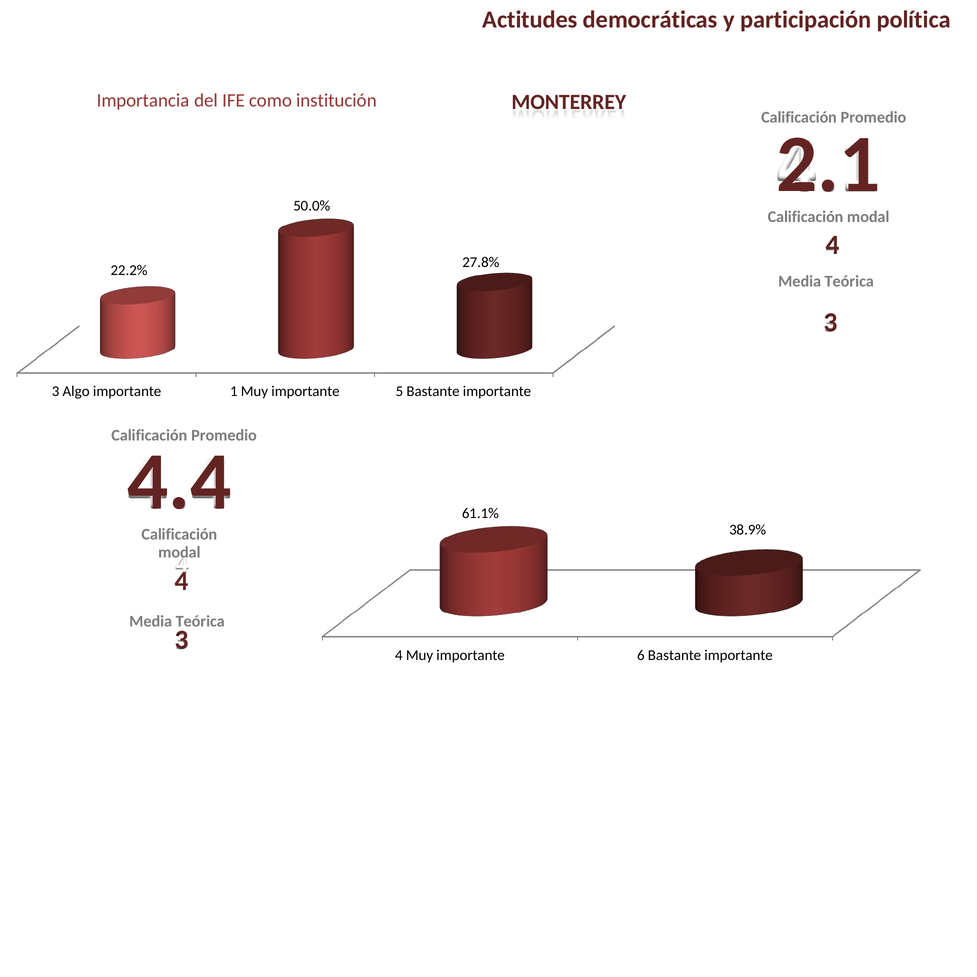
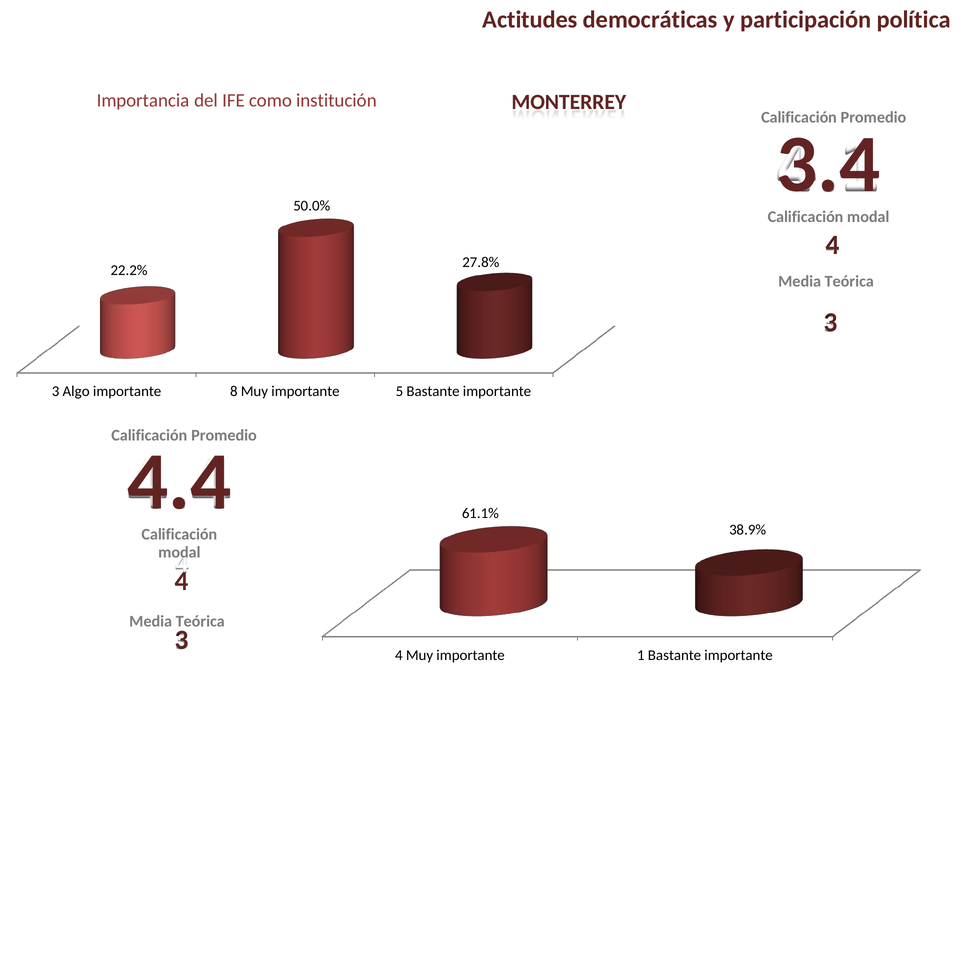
2.1: 2.1 -> 3.4
1: 1 -> 8
6: 6 -> 1
